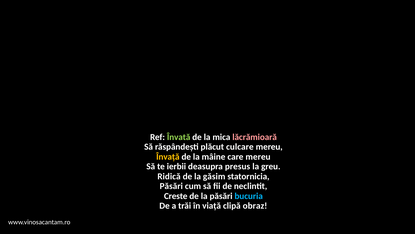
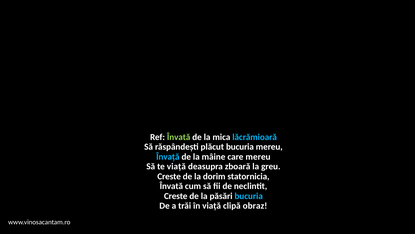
lăcrămioară colour: pink -> light blue
plăcut culcare: culcare -> bucuria
Învață colour: yellow -> light blue
te ierbii: ierbii -> viață
presus: presus -> zboară
Ridică at (169, 176): Ridică -> Creste
găsim: găsim -> dorim
Păsări at (171, 186): Păsări -> Învată
